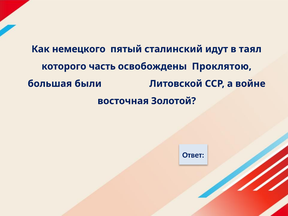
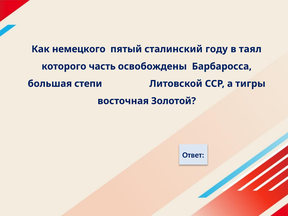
идут: идут -> году
Проклятою: Проклятою -> Барбаросса
были: были -> степи
войне: войне -> тигры
